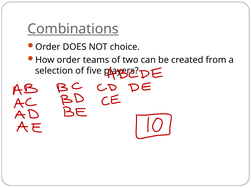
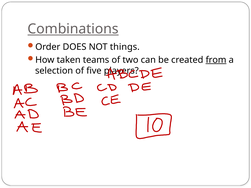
choice: choice -> things
How order: order -> taken
from underline: none -> present
